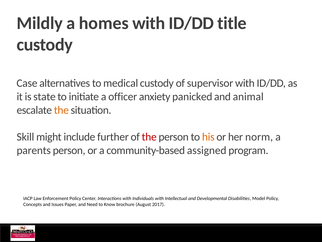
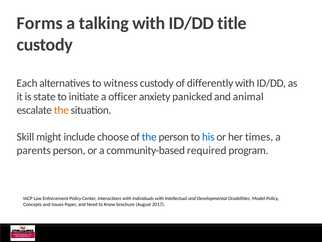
Mildly: Mildly -> Forms
homes: homes -> talking
Case: Case -> Each
medical: medical -> witness
supervisor: supervisor -> differently
further: further -> choose
the at (149, 137) colour: red -> blue
his colour: orange -> blue
norm: norm -> times
assigned: assigned -> required
